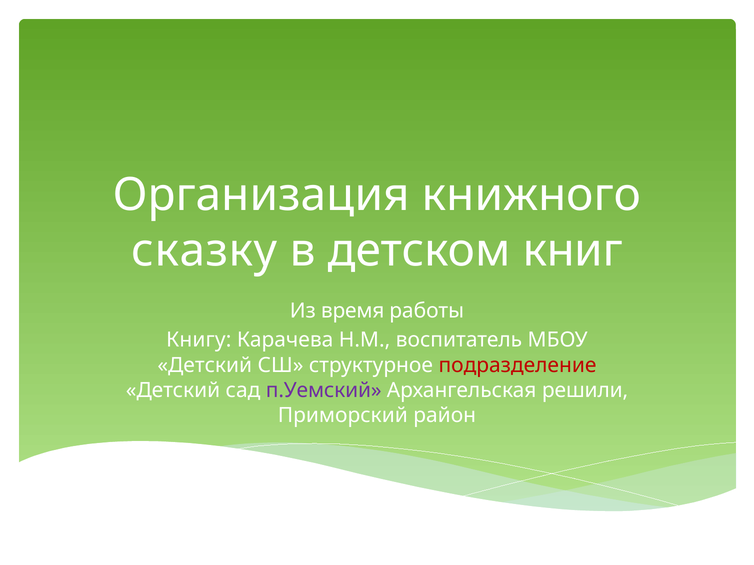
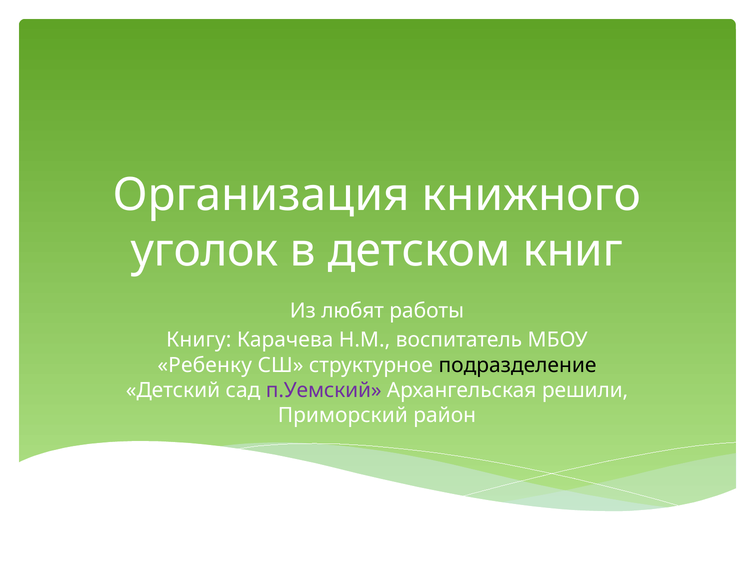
сказку: сказку -> уголок
время: время -> любят
Детский at (205, 366): Детский -> Ребенку
подразделение colour: red -> black
